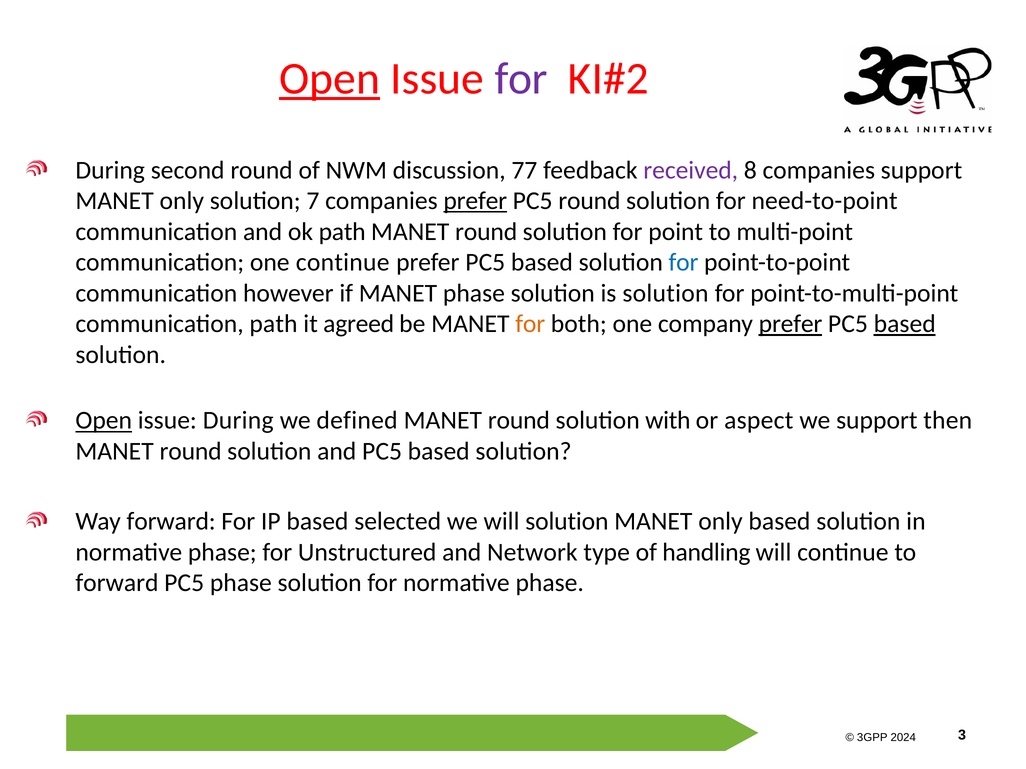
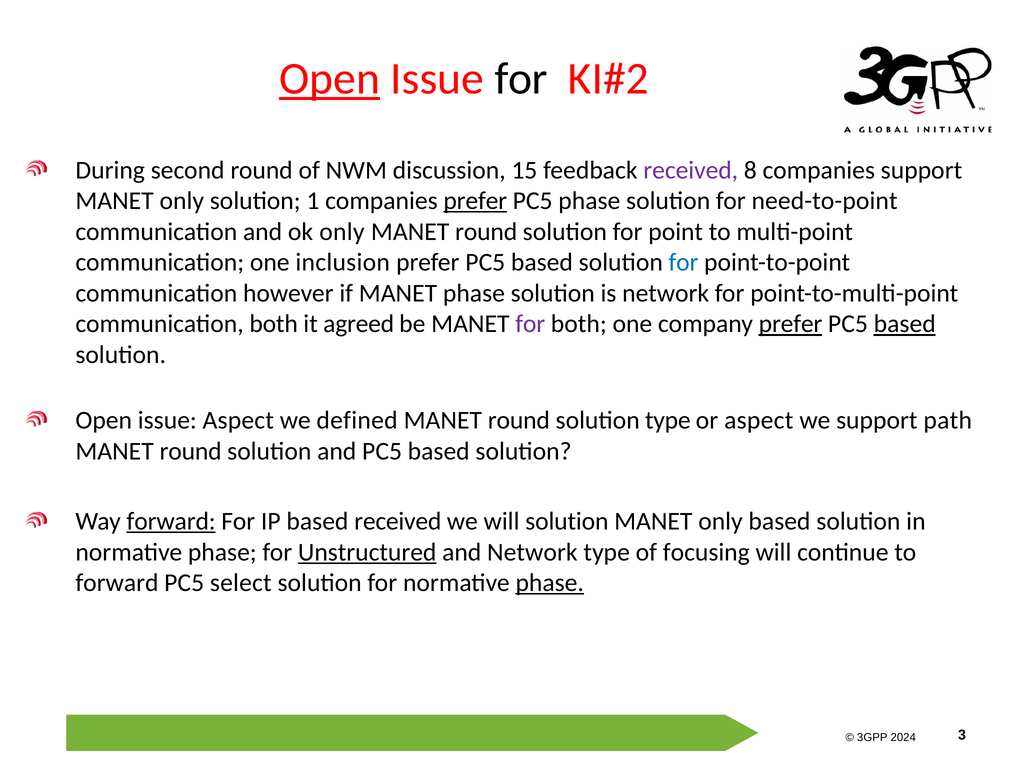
for at (521, 79) colour: purple -> black
77: 77 -> 15
7: 7 -> 1
PC5 round: round -> phase
ok path: path -> only
one continue: continue -> inclusion
is solution: solution -> network
communication path: path -> both
for at (530, 324) colour: orange -> purple
Open at (104, 421) underline: present -> none
issue During: During -> Aspect
solution with: with -> type
then: then -> path
forward at (171, 522) underline: none -> present
based selected: selected -> received
Unstructured underline: none -> present
handling: handling -> focusing
PC5 phase: phase -> select
phase at (550, 583) underline: none -> present
